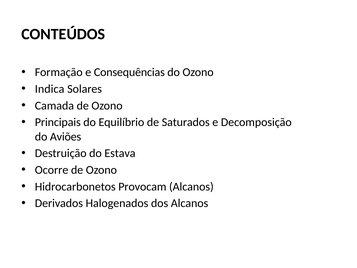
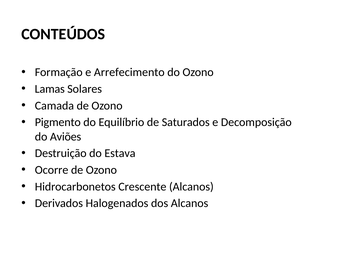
Consequências: Consequências -> Arrefecimento
Indica: Indica -> Lamas
Principais: Principais -> Pigmento
Provocam: Provocam -> Crescente
